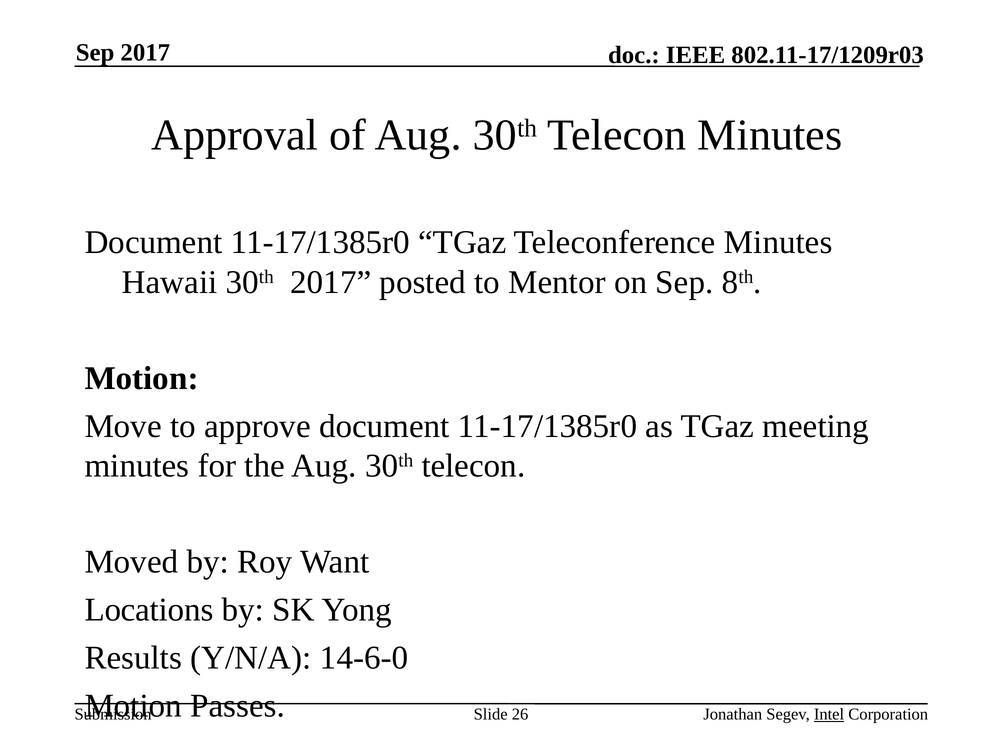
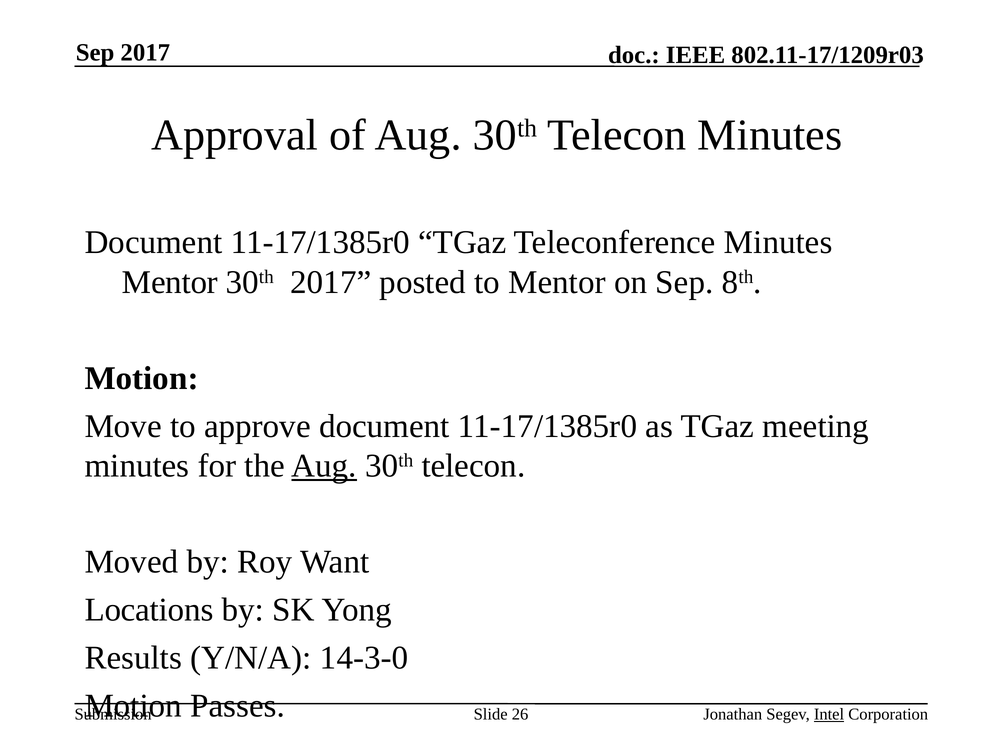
Hawaii at (170, 282): Hawaii -> Mentor
Aug at (324, 466) underline: none -> present
14-6-0: 14-6-0 -> 14-3-0
